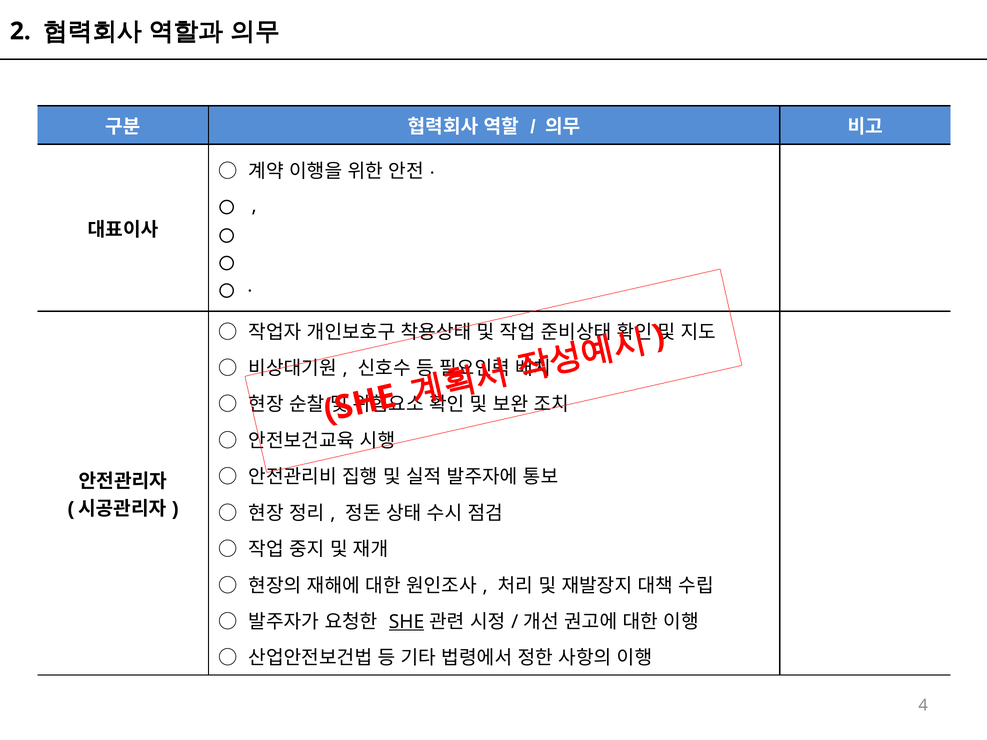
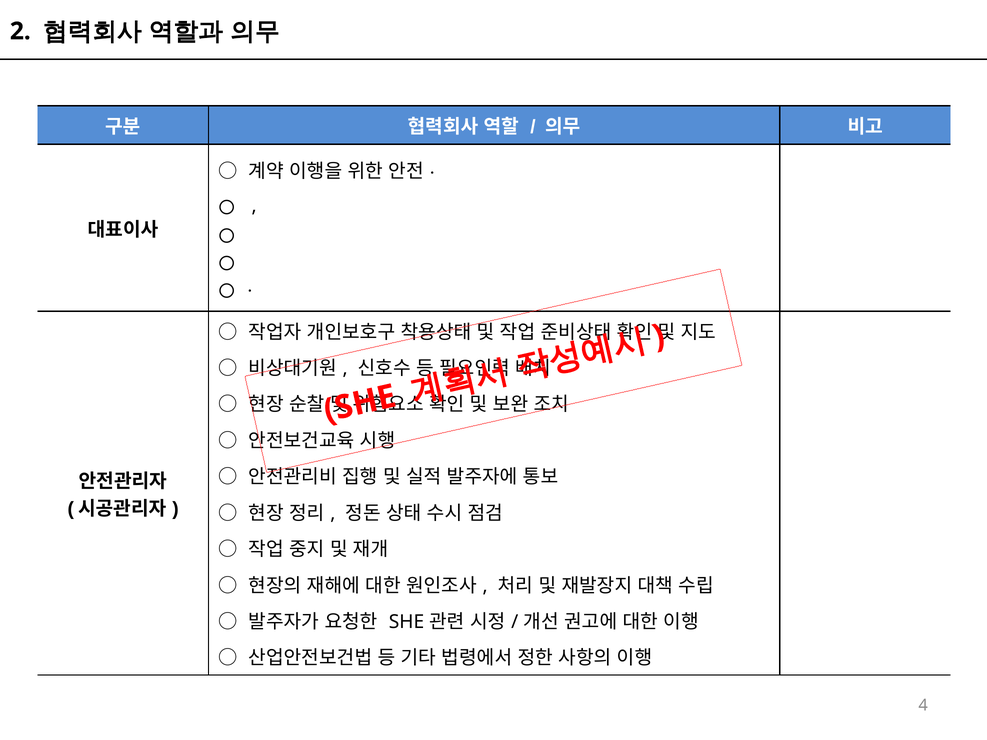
SHE underline: present -> none
